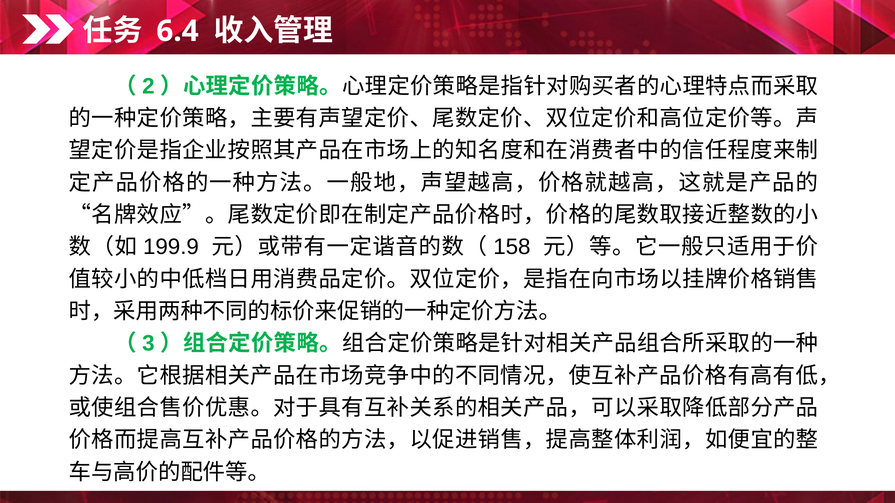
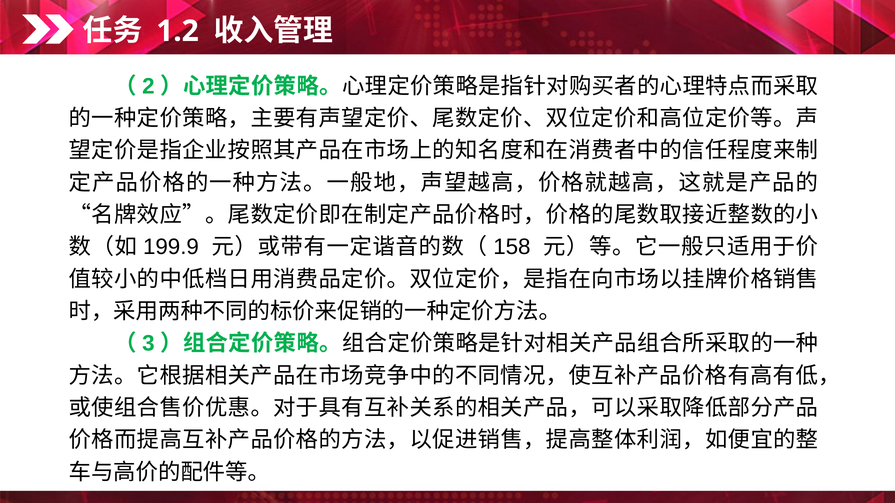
6.4: 6.4 -> 1.2
